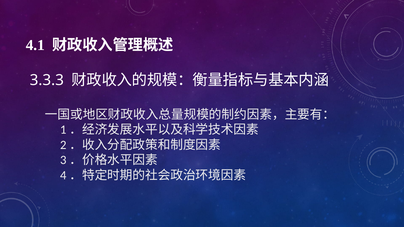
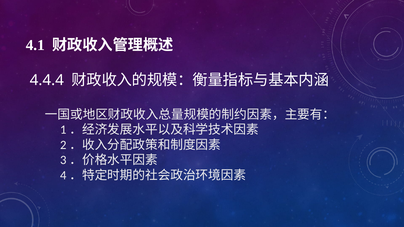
3.3.3: 3.3.3 -> 4.4.4
